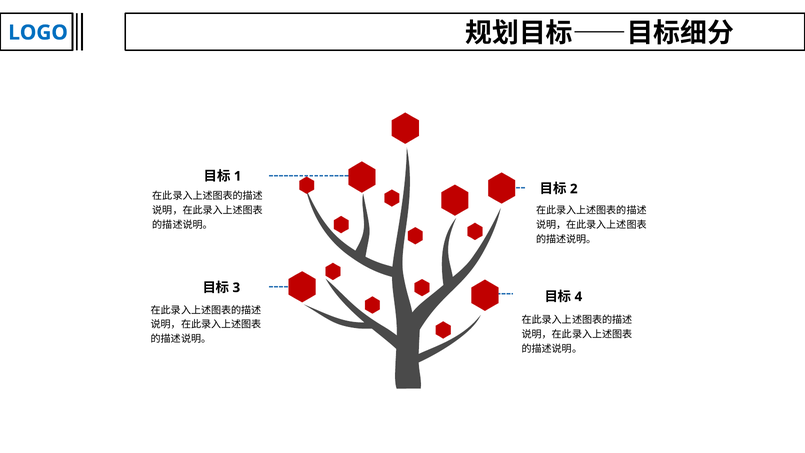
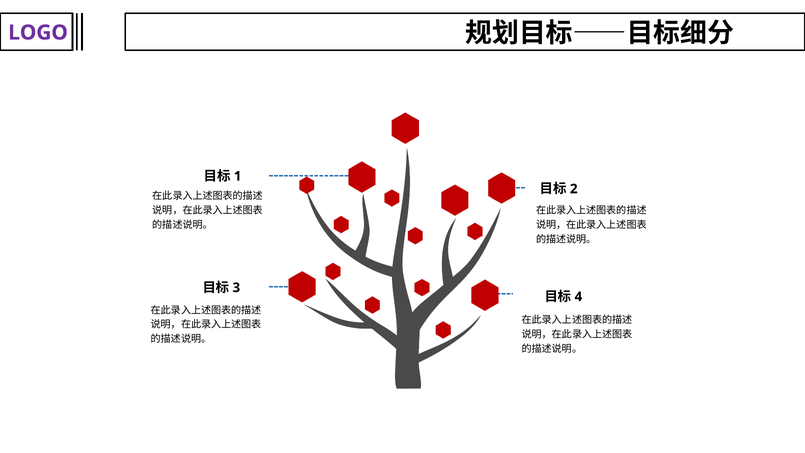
LOGO colour: blue -> purple
